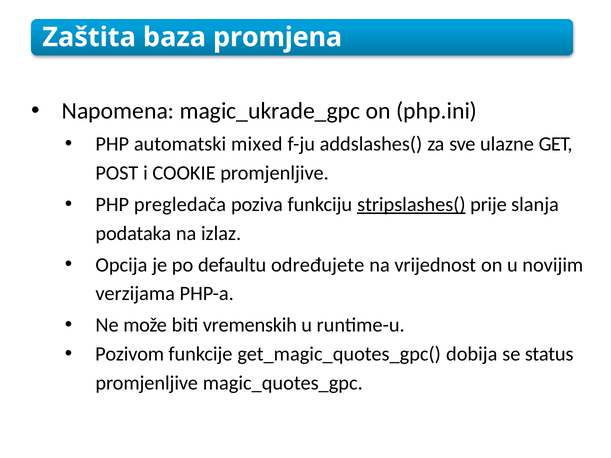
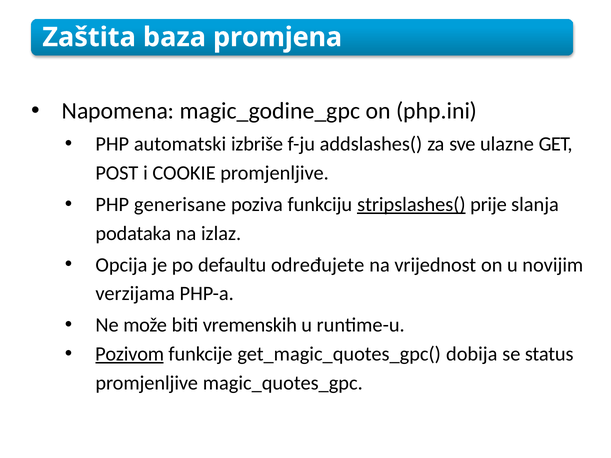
magic_ukrade_gpc: magic_ukrade_gpc -> magic_godine_gpc
mixed: mixed -> izbriše
pregledača: pregledača -> generisane
Pozivom underline: none -> present
